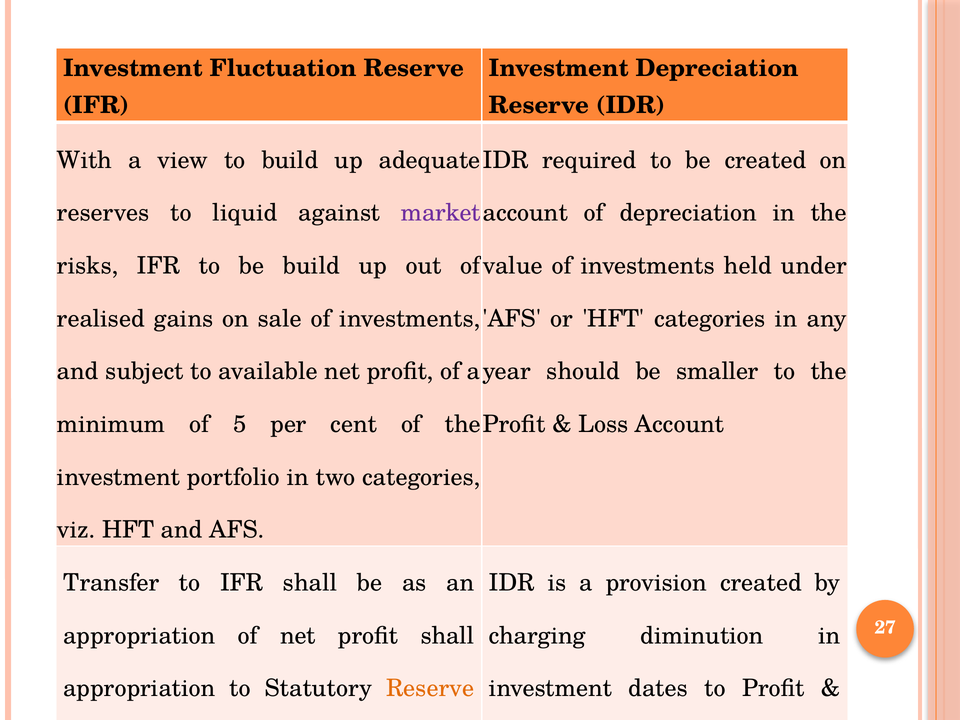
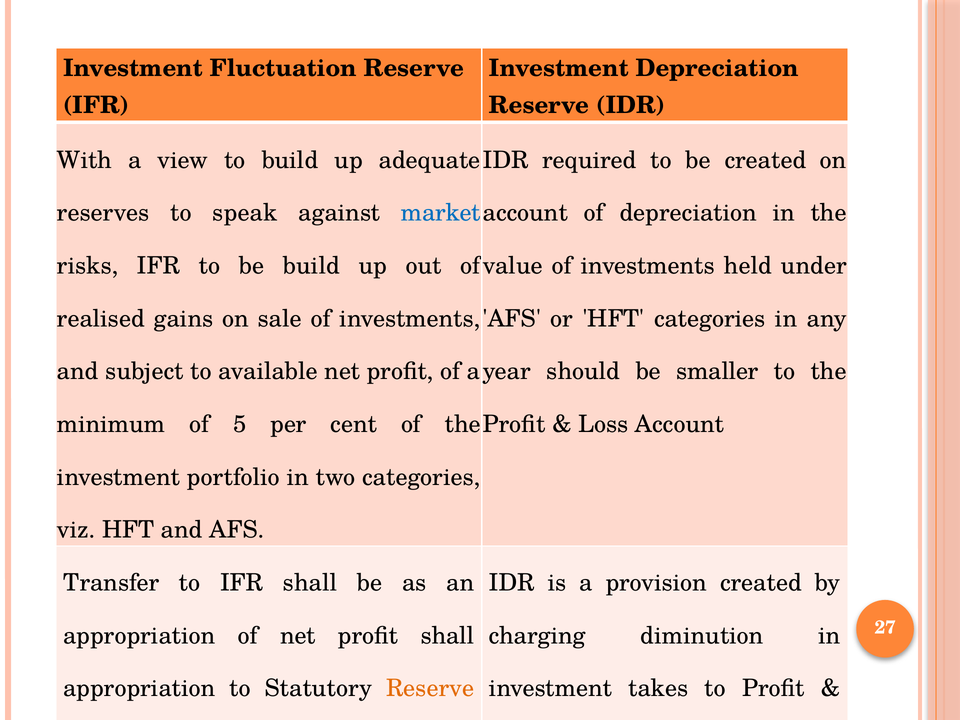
liquid: liquid -> speak
market colour: purple -> blue
dates: dates -> takes
